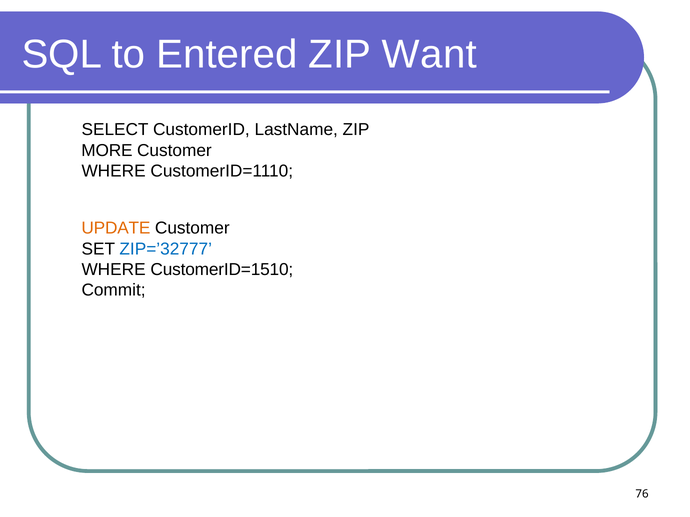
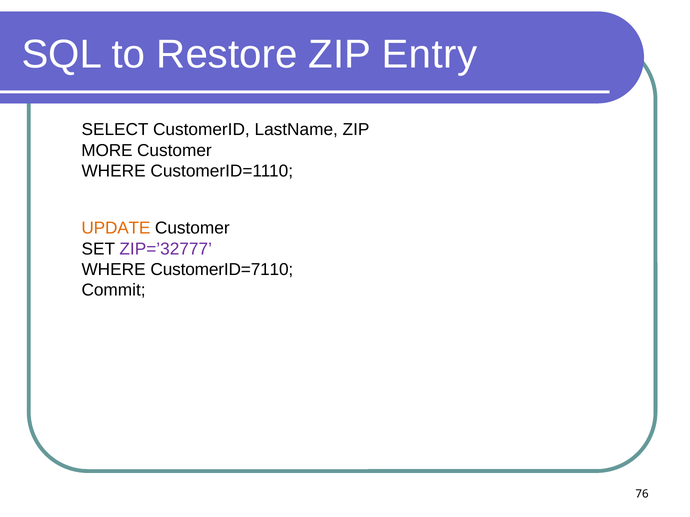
Entered: Entered -> Restore
Want: Want -> Entry
ZIP=’32777 colour: blue -> purple
CustomerID=1510: CustomerID=1510 -> CustomerID=7110
